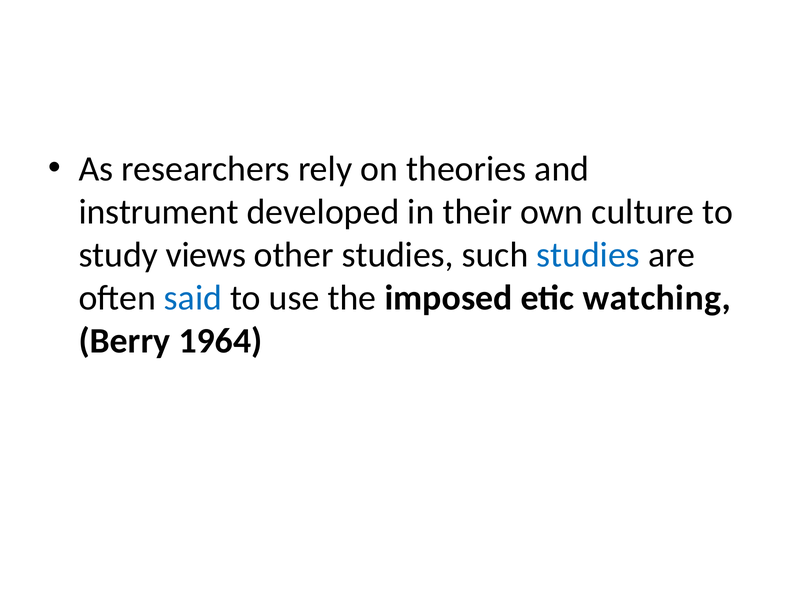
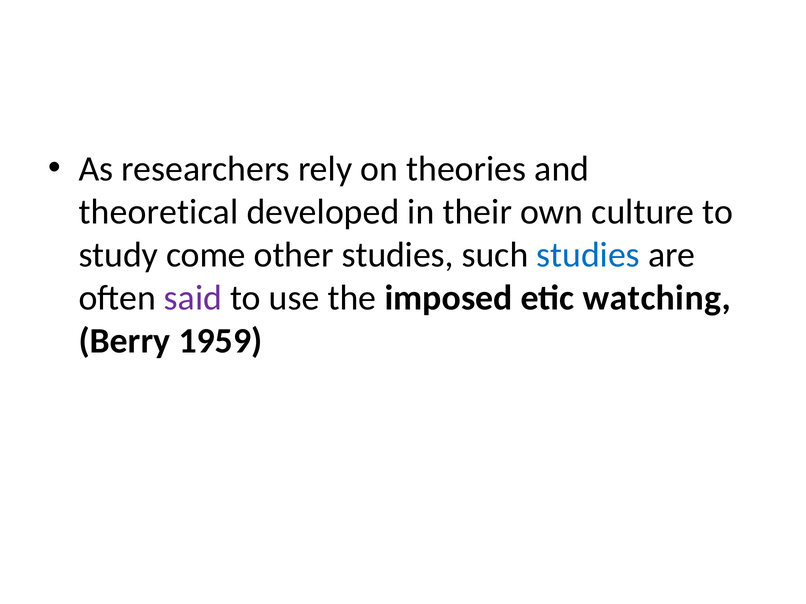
instrument: instrument -> theoretical
views: views -> come
said colour: blue -> purple
1964: 1964 -> 1959
